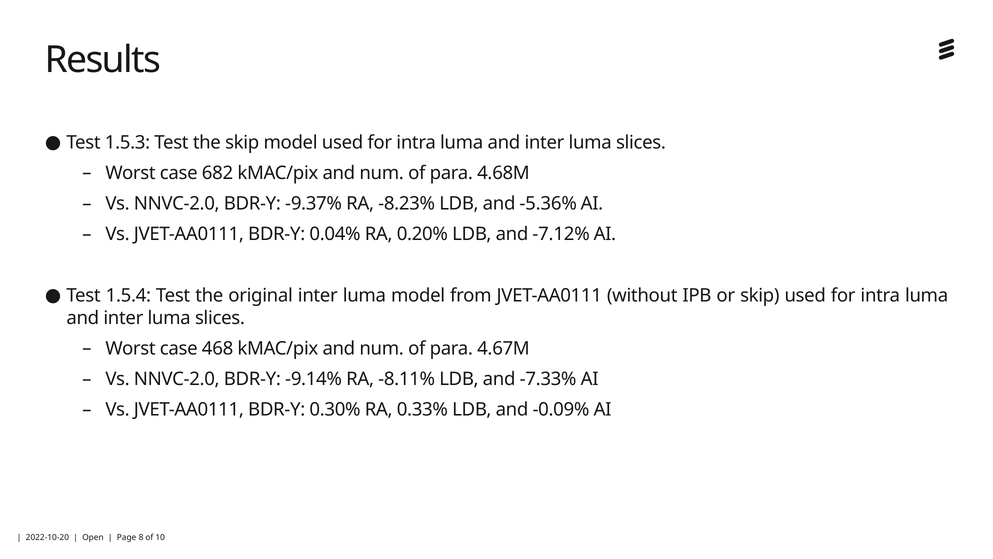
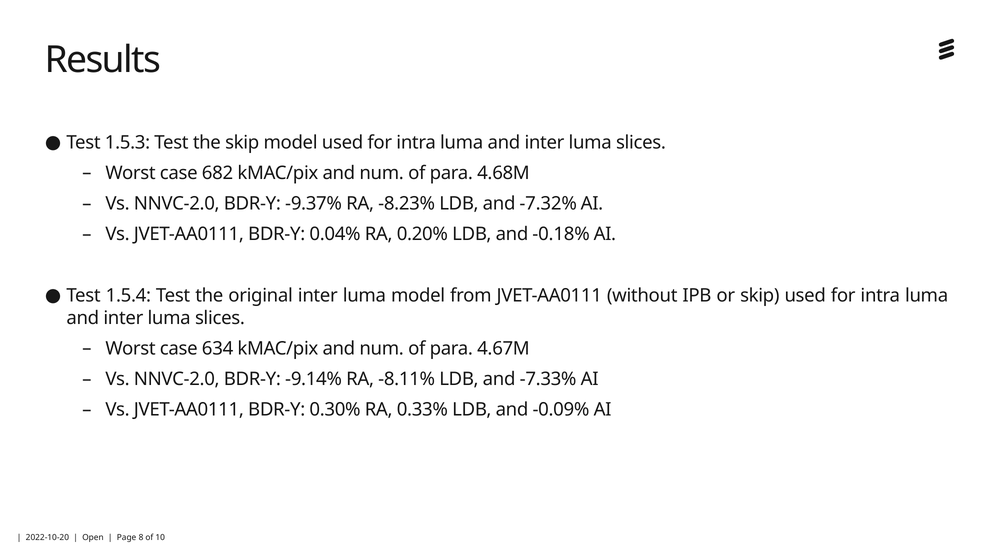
-5.36%: -5.36% -> -7.32%
-7.12%: -7.12% -> -0.18%
468: 468 -> 634
